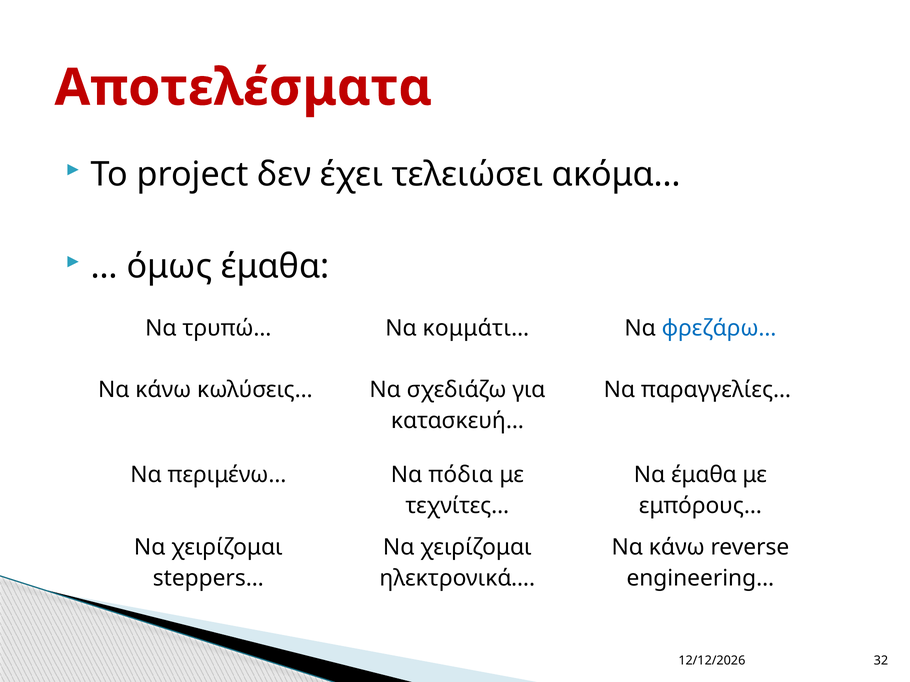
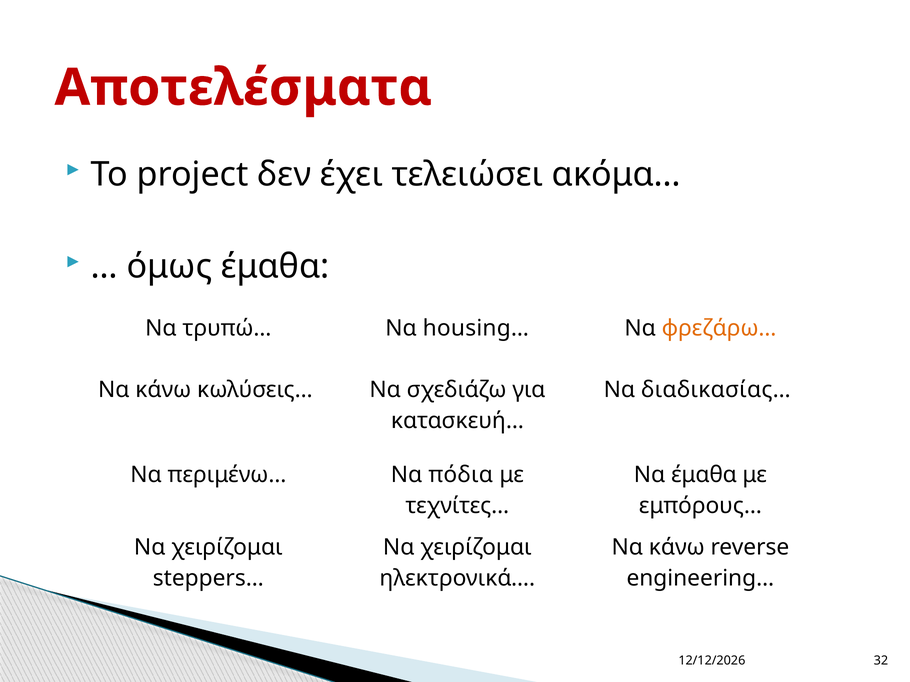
κομμάτι…: κομμάτι… -> housing…
φρεζάρω… colour: blue -> orange
παραγγελίες…: παραγγελίες… -> διαδικασίας…
